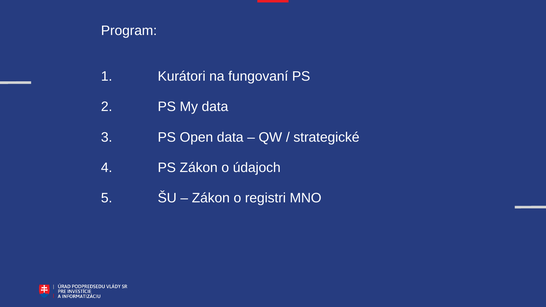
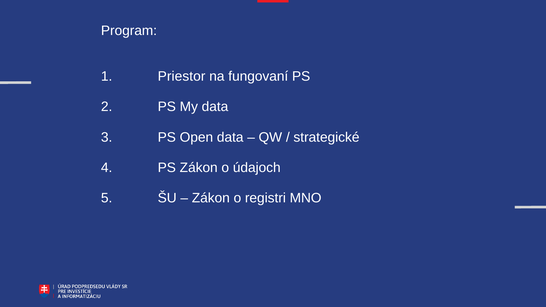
Kurátori: Kurátori -> Priestor
